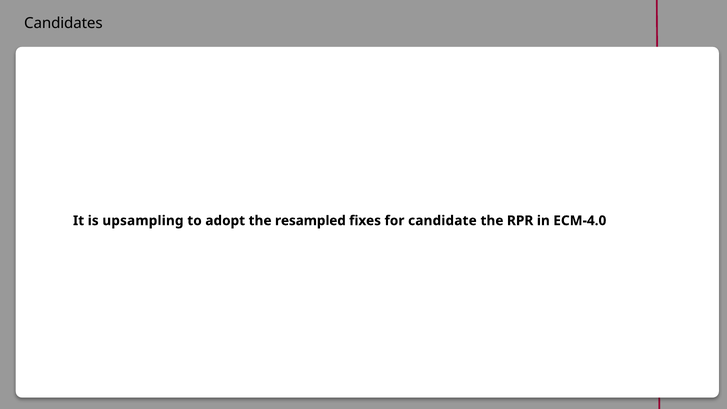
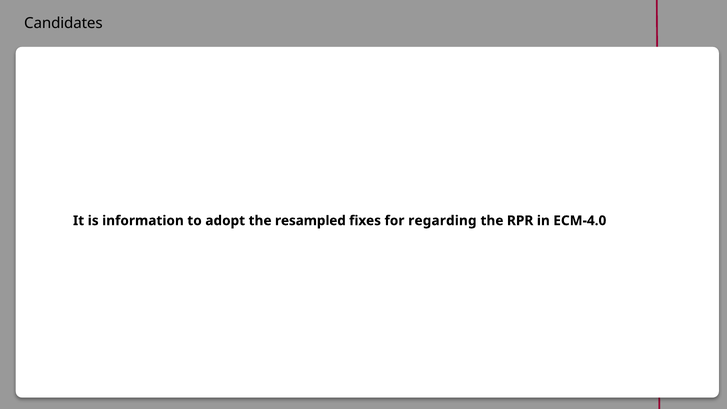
upsampling: upsampling -> information
candidate: candidate -> regarding
